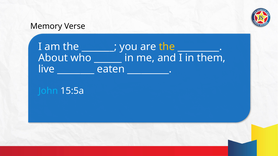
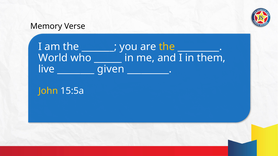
About: About -> World
eaten: eaten -> given
John colour: light blue -> yellow
